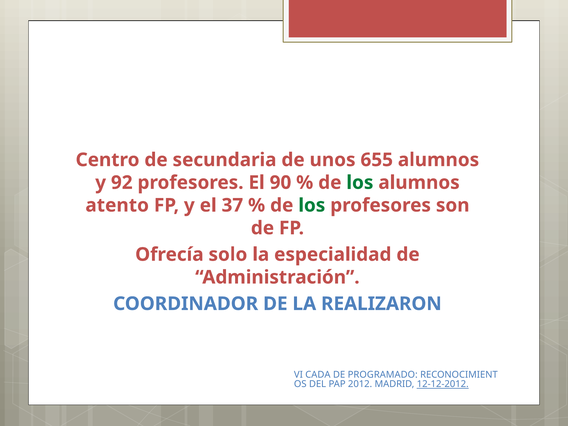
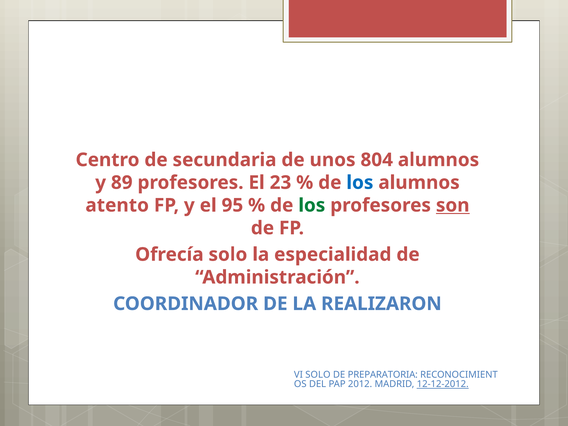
655: 655 -> 804
92: 92 -> 89
90: 90 -> 23
los at (360, 183) colour: green -> blue
37: 37 -> 95
son underline: none -> present
VI CADA: CADA -> SOLO
PROGRAMADO: PROGRAMADO -> PREPARATORIA
